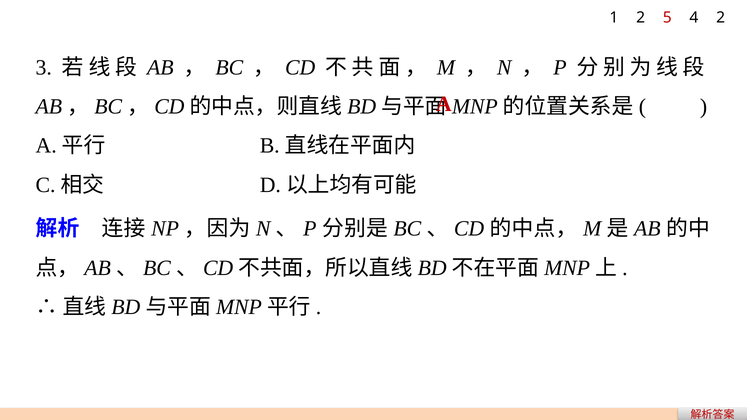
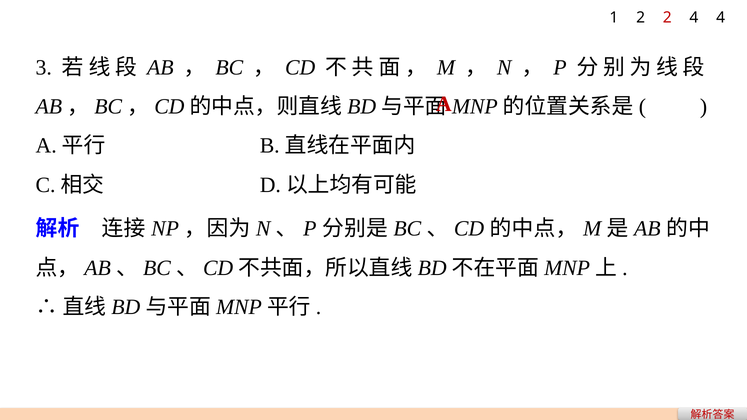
2 5: 5 -> 2
4 2: 2 -> 4
